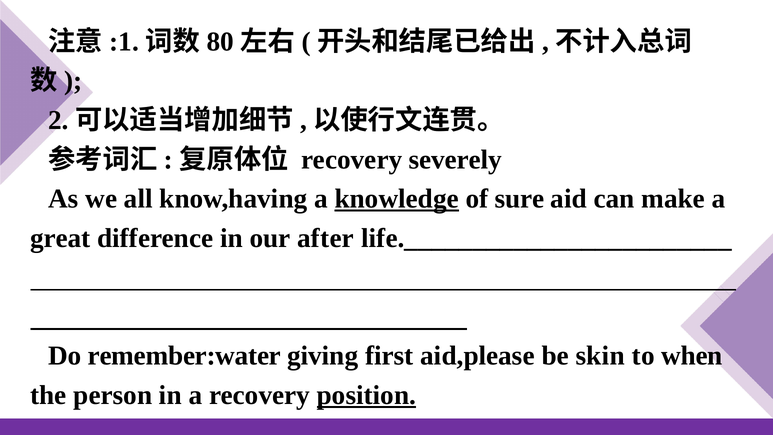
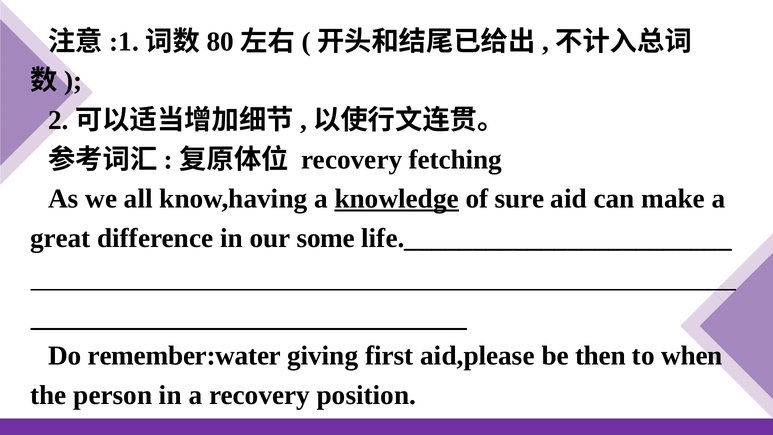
severely: severely -> fetching
after: after -> some
skin: skin -> then
position underline: present -> none
